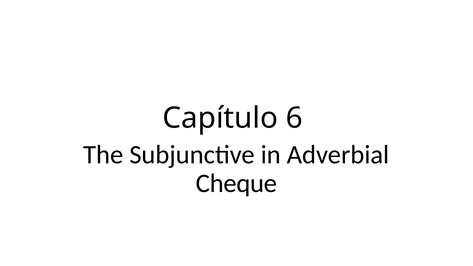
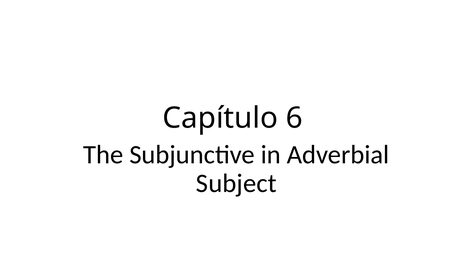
Cheque: Cheque -> Subject
